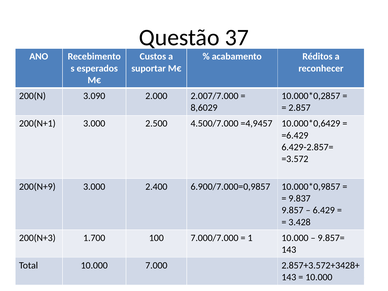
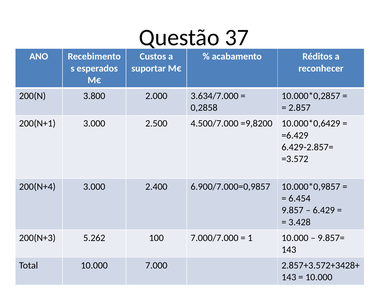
3.090: 3.090 -> 3.800
2.007/7.000: 2.007/7.000 -> 3.634/7.000
8,6029: 8,6029 -> 0,2858
=4,9457: =4,9457 -> =9,8200
200(N+9: 200(N+9 -> 200(N+4
9.837: 9.837 -> 6.454
1.700: 1.700 -> 5.262
